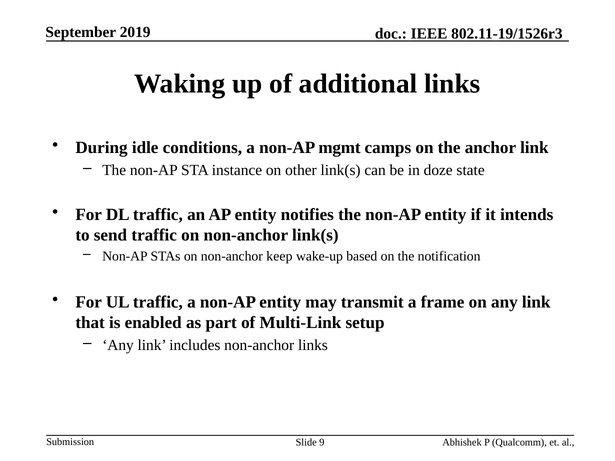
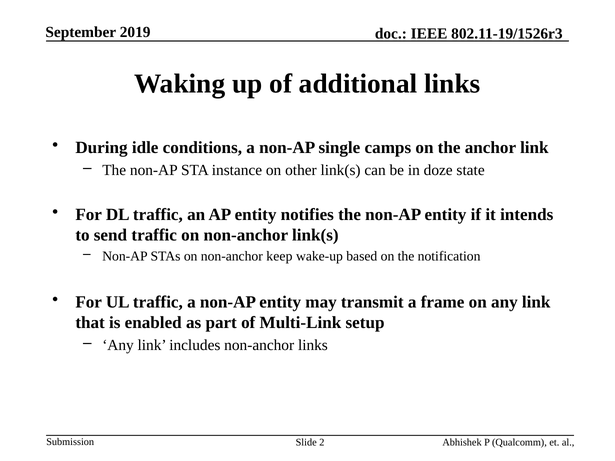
mgmt: mgmt -> single
9: 9 -> 2
